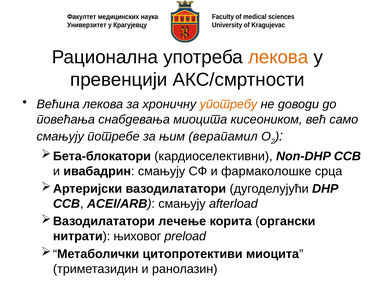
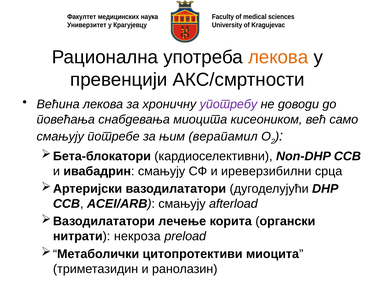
употребу colour: orange -> purple
фармаколошке: фармаколошке -> иреверзибилни
њиховог: њиховог -> некроза
